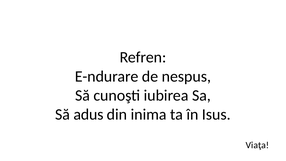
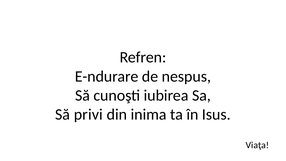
adus: adus -> privi
